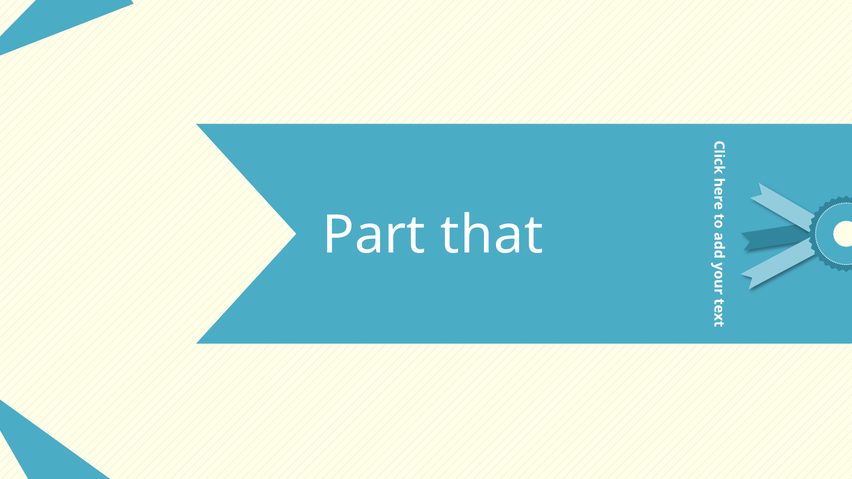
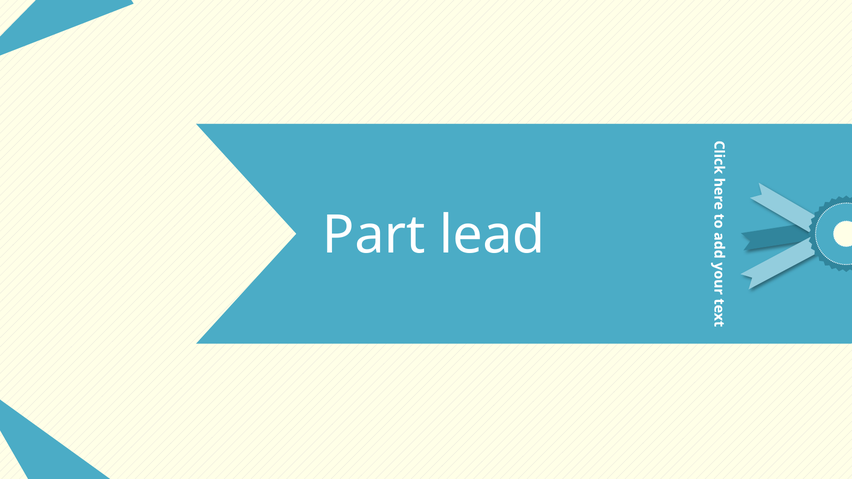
that: that -> lead
